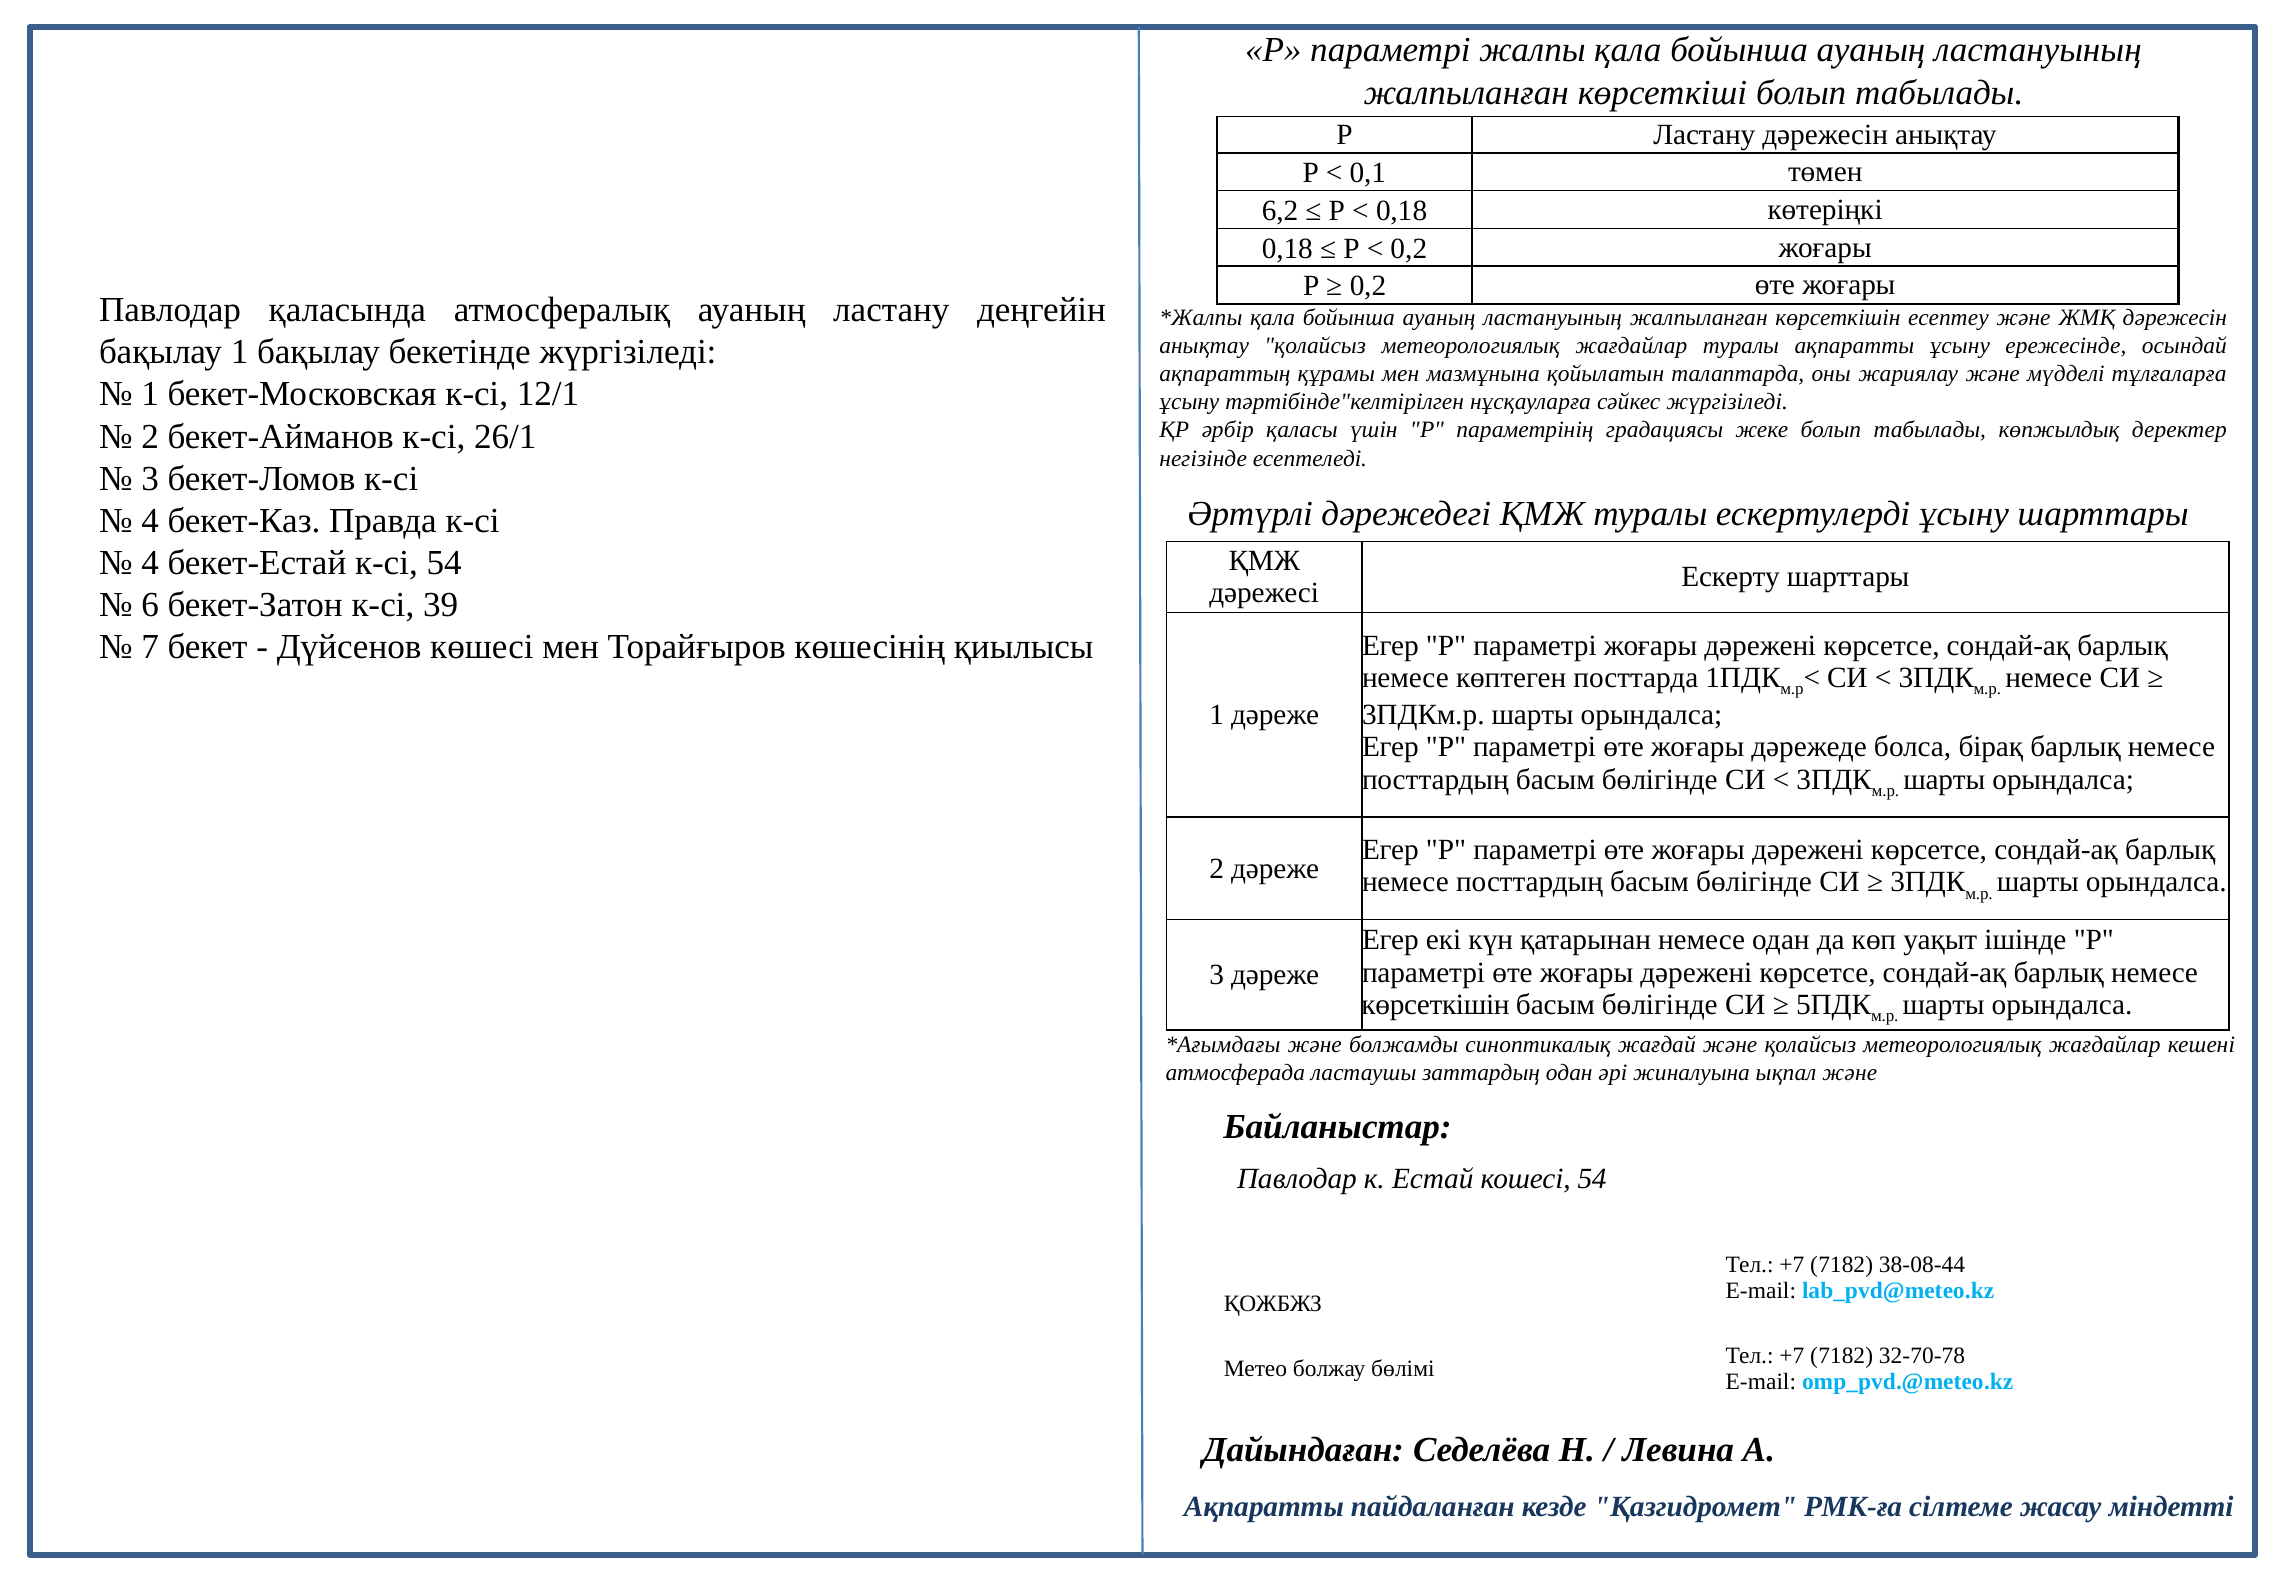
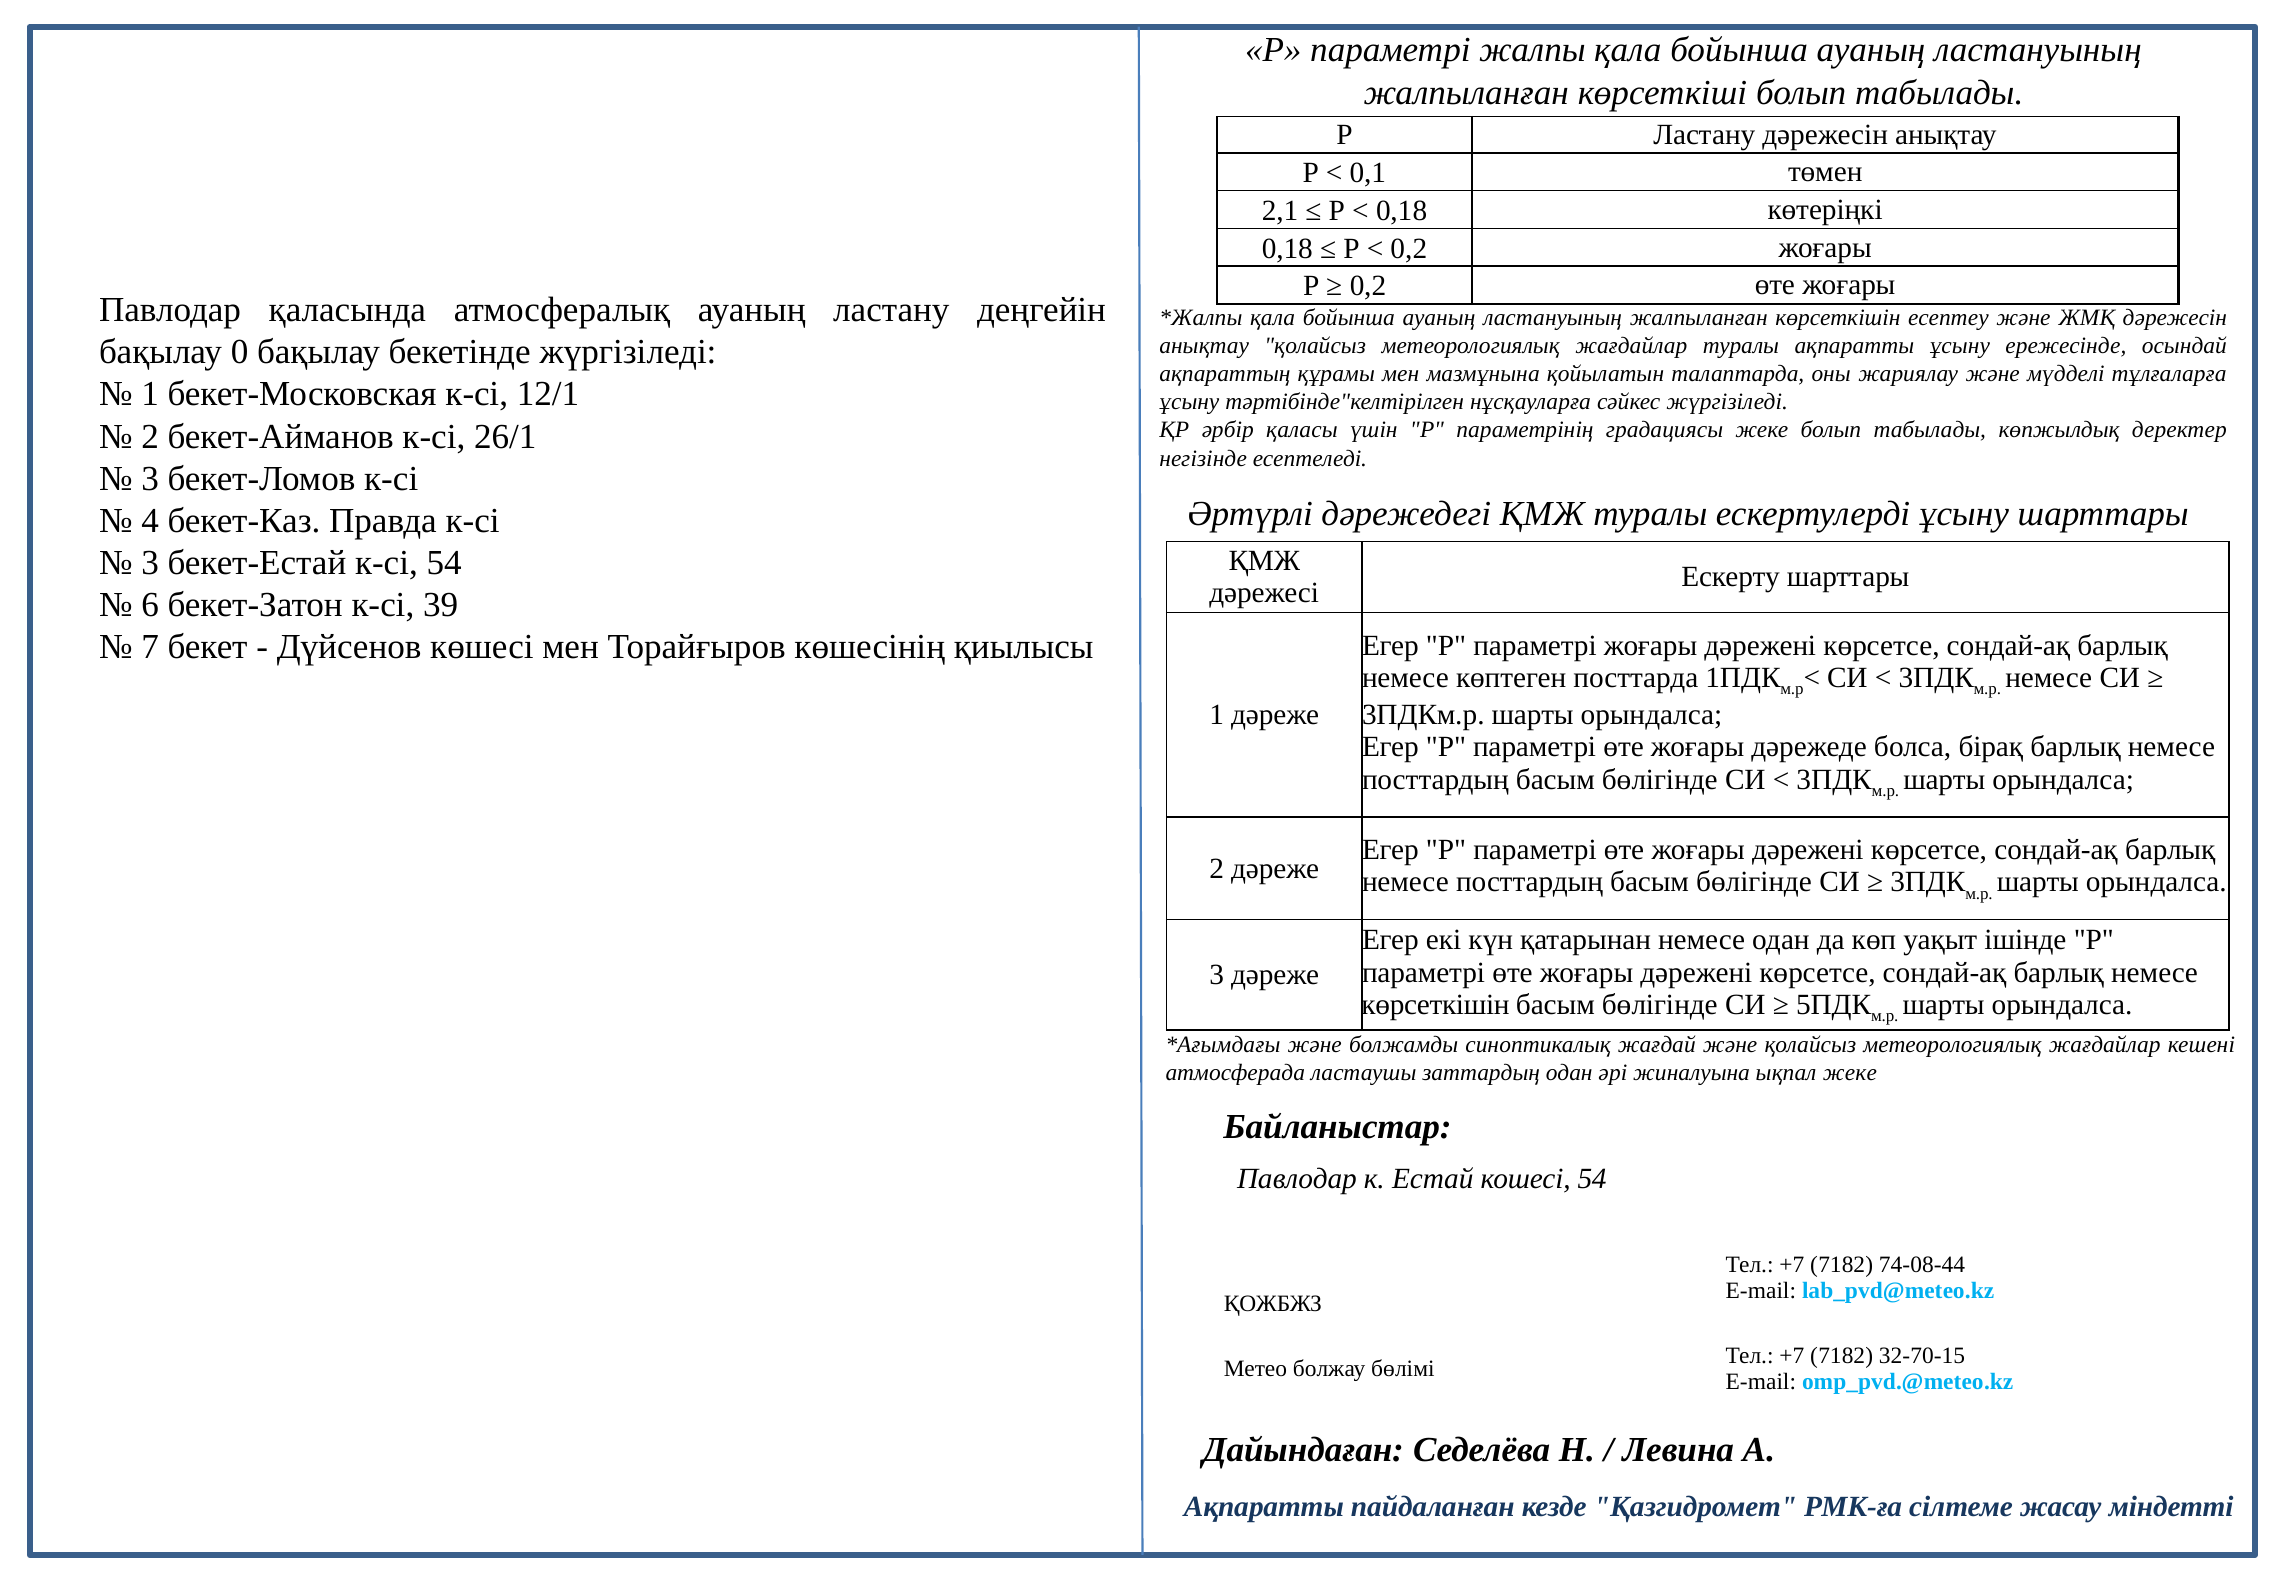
6,2: 6,2 -> 2,1
бақылау 1: 1 -> 0
4 at (150, 563): 4 -> 3
ықпал және: және -> жеке
38-08-44: 38-08-44 -> 74-08-44
32-70-78: 32-70-78 -> 32-70-15
